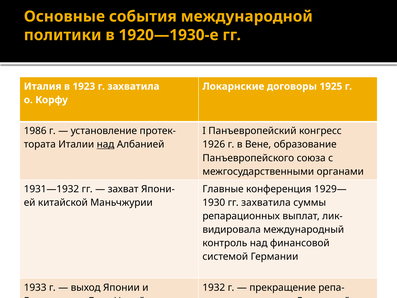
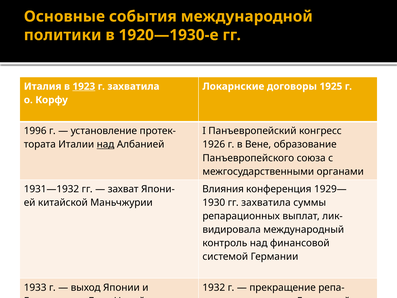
1923 underline: none -> present
1986: 1986 -> 1996
Главные: Главные -> Влияния
